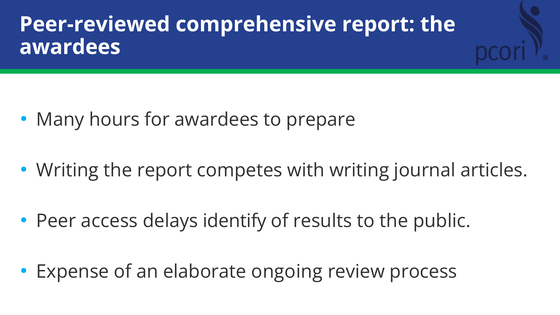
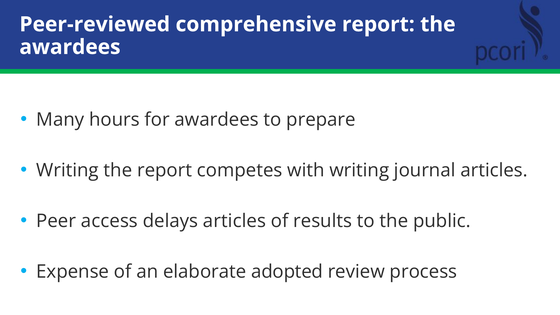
delays identify: identify -> articles
ongoing: ongoing -> adopted
